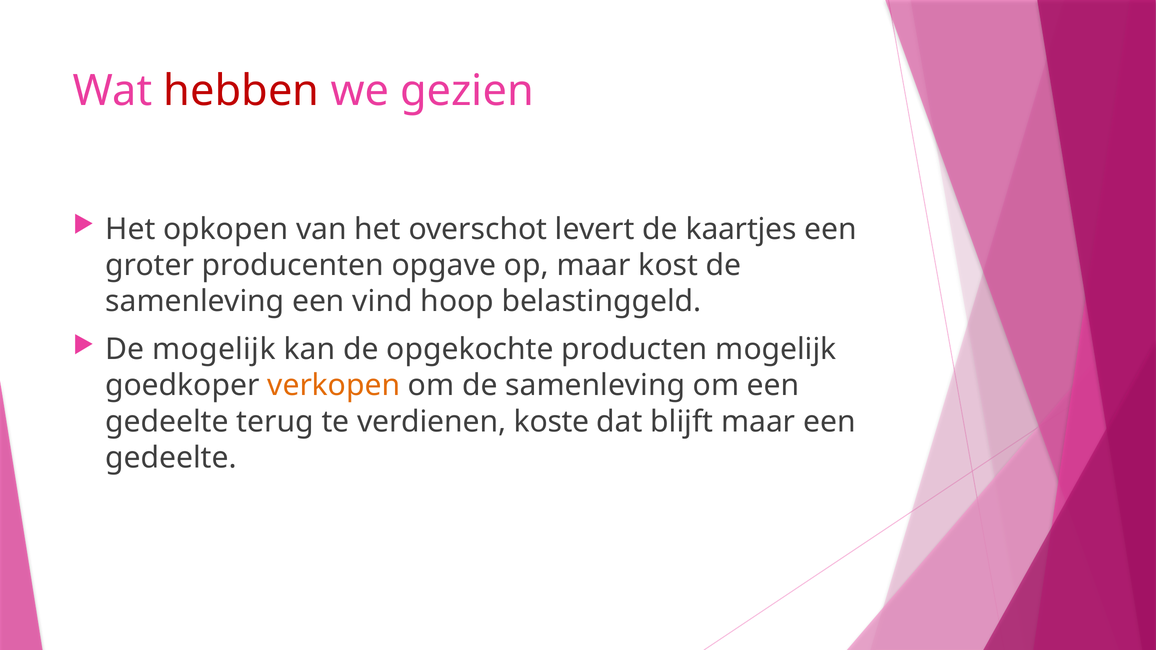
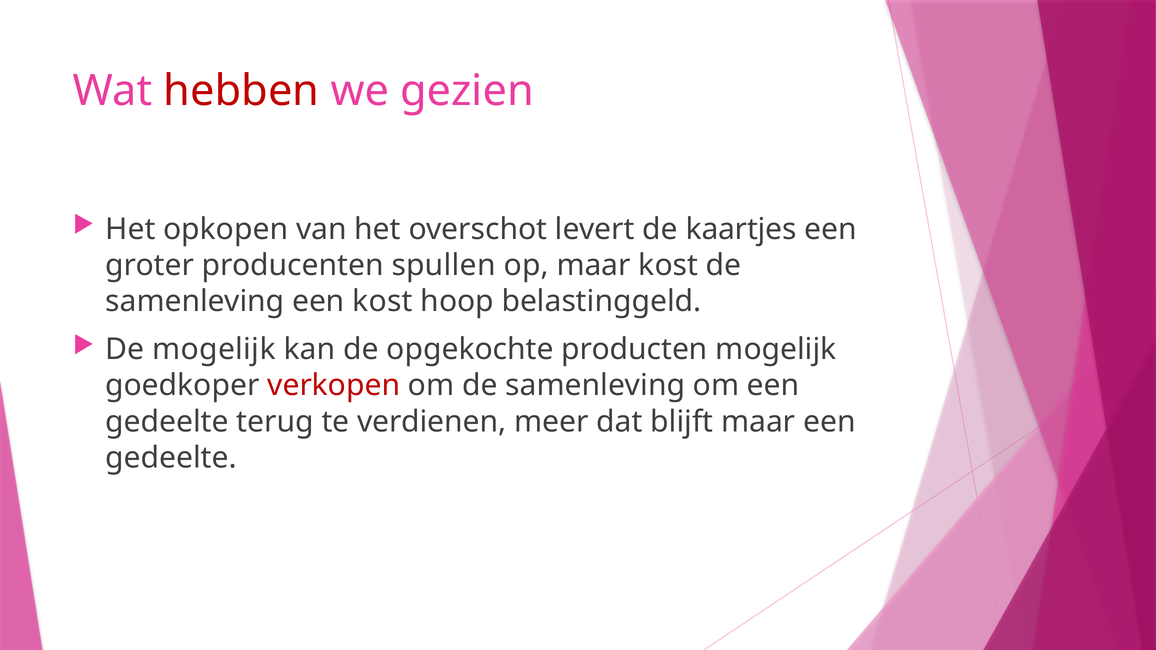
opgave: opgave -> spullen
een vind: vind -> kost
verkopen colour: orange -> red
koste: koste -> meer
